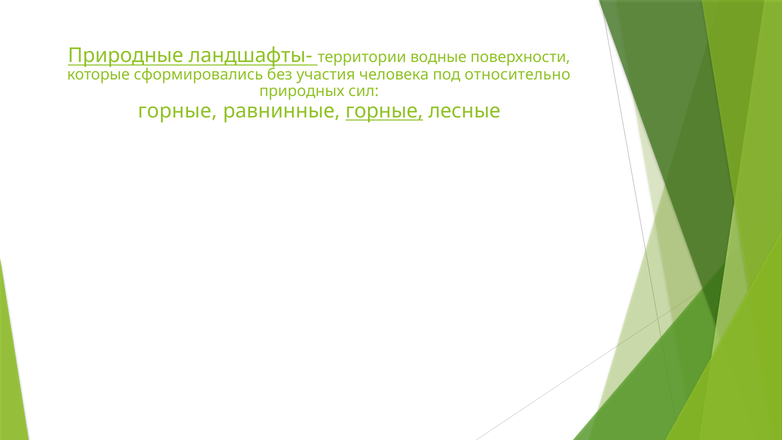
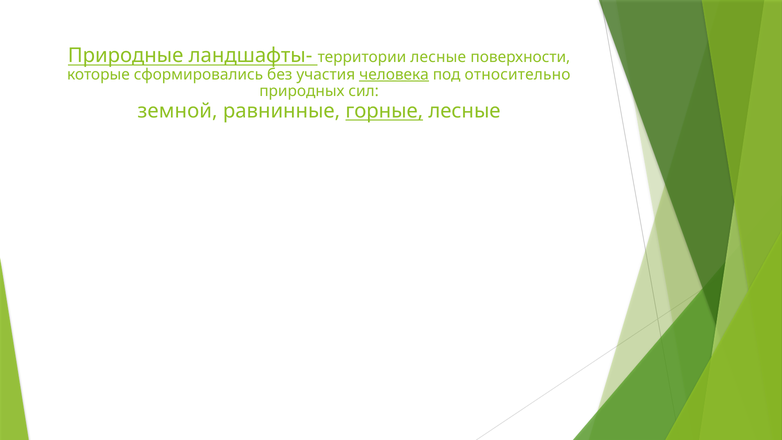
территории водные: водные -> лесные
человека underline: none -> present
горные at (177, 111): горные -> земной
